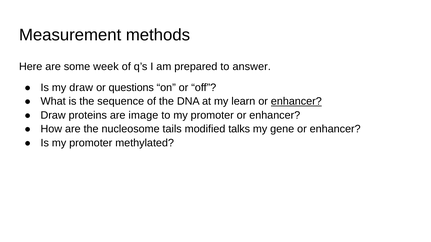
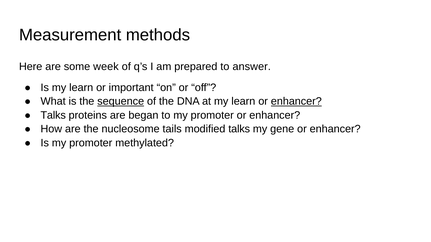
Is my draw: draw -> learn
questions: questions -> important
sequence underline: none -> present
Draw at (53, 115): Draw -> Talks
image: image -> began
